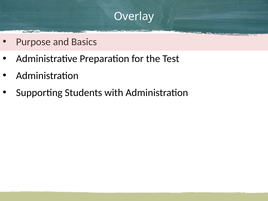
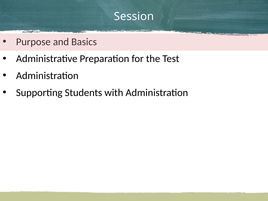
Overlay: Overlay -> Session
